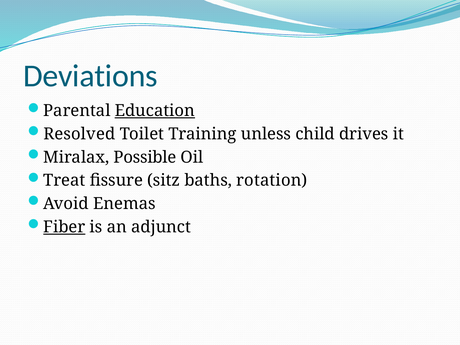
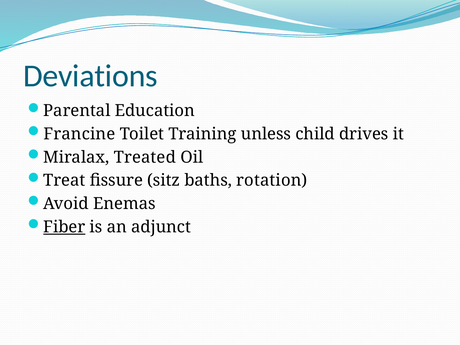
Education underline: present -> none
Resolved: Resolved -> Francine
Possible: Possible -> Treated
